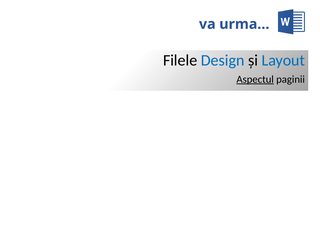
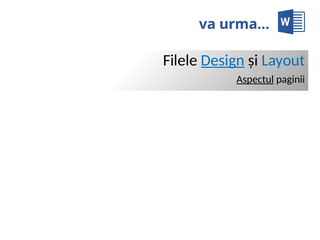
Design underline: none -> present
